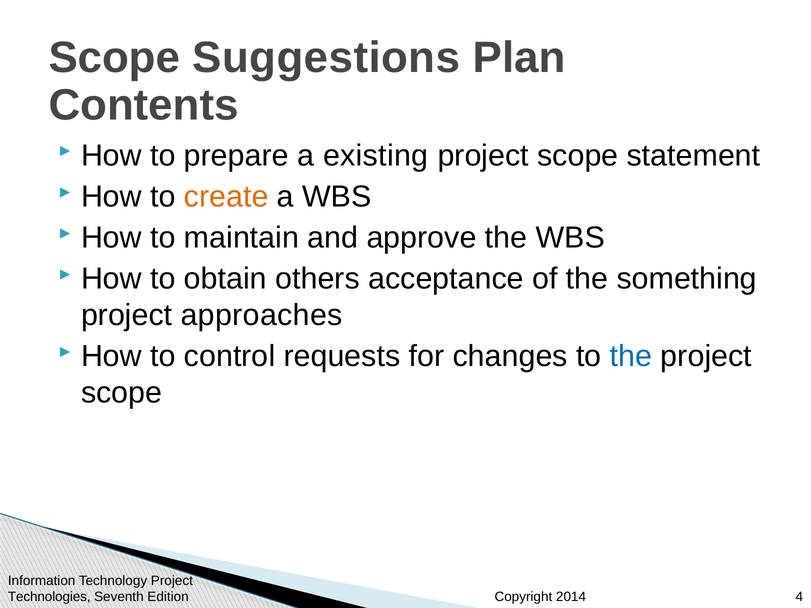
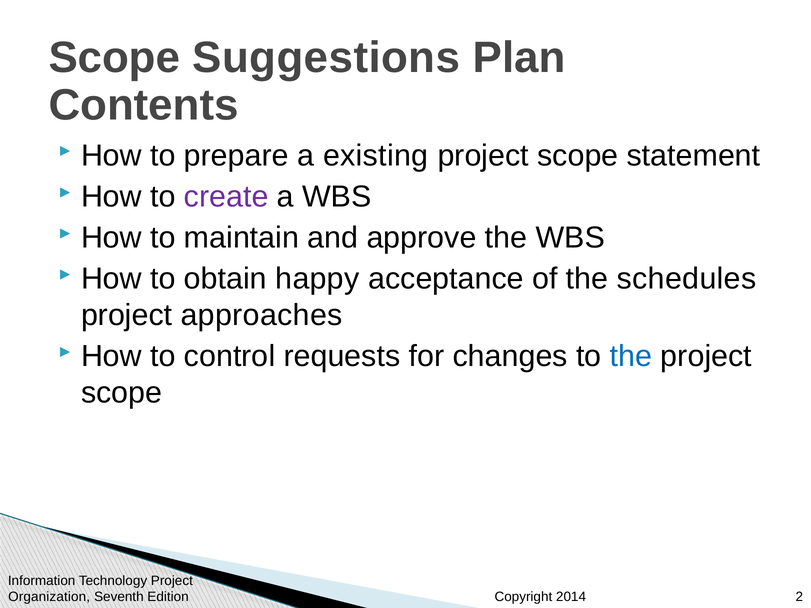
create colour: orange -> purple
others: others -> happy
something: something -> schedules
Technologies: Technologies -> Organization
4: 4 -> 2
